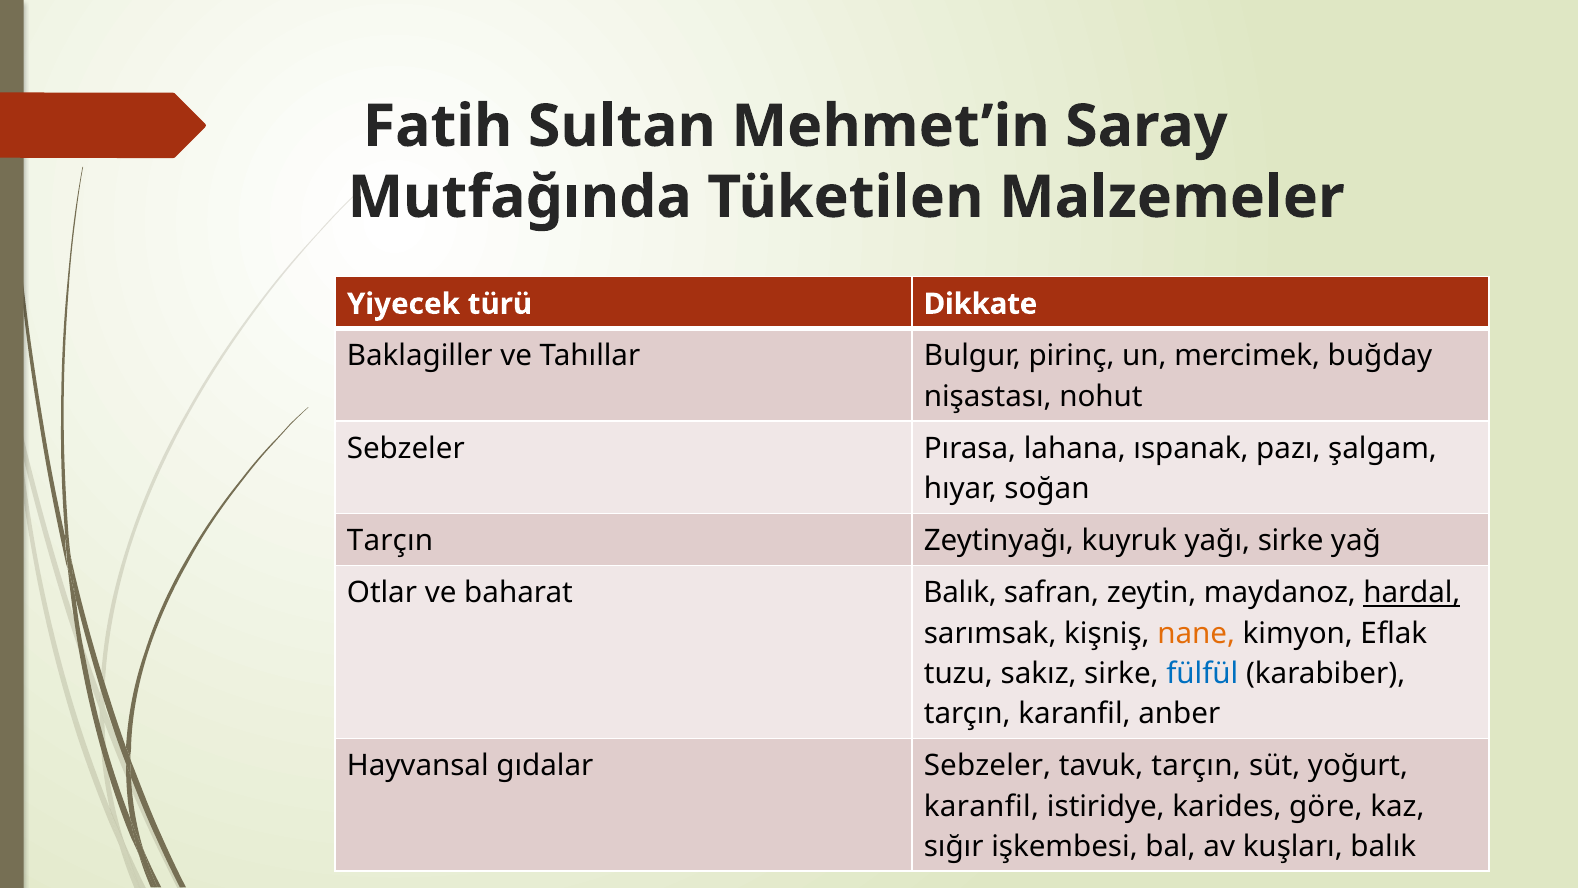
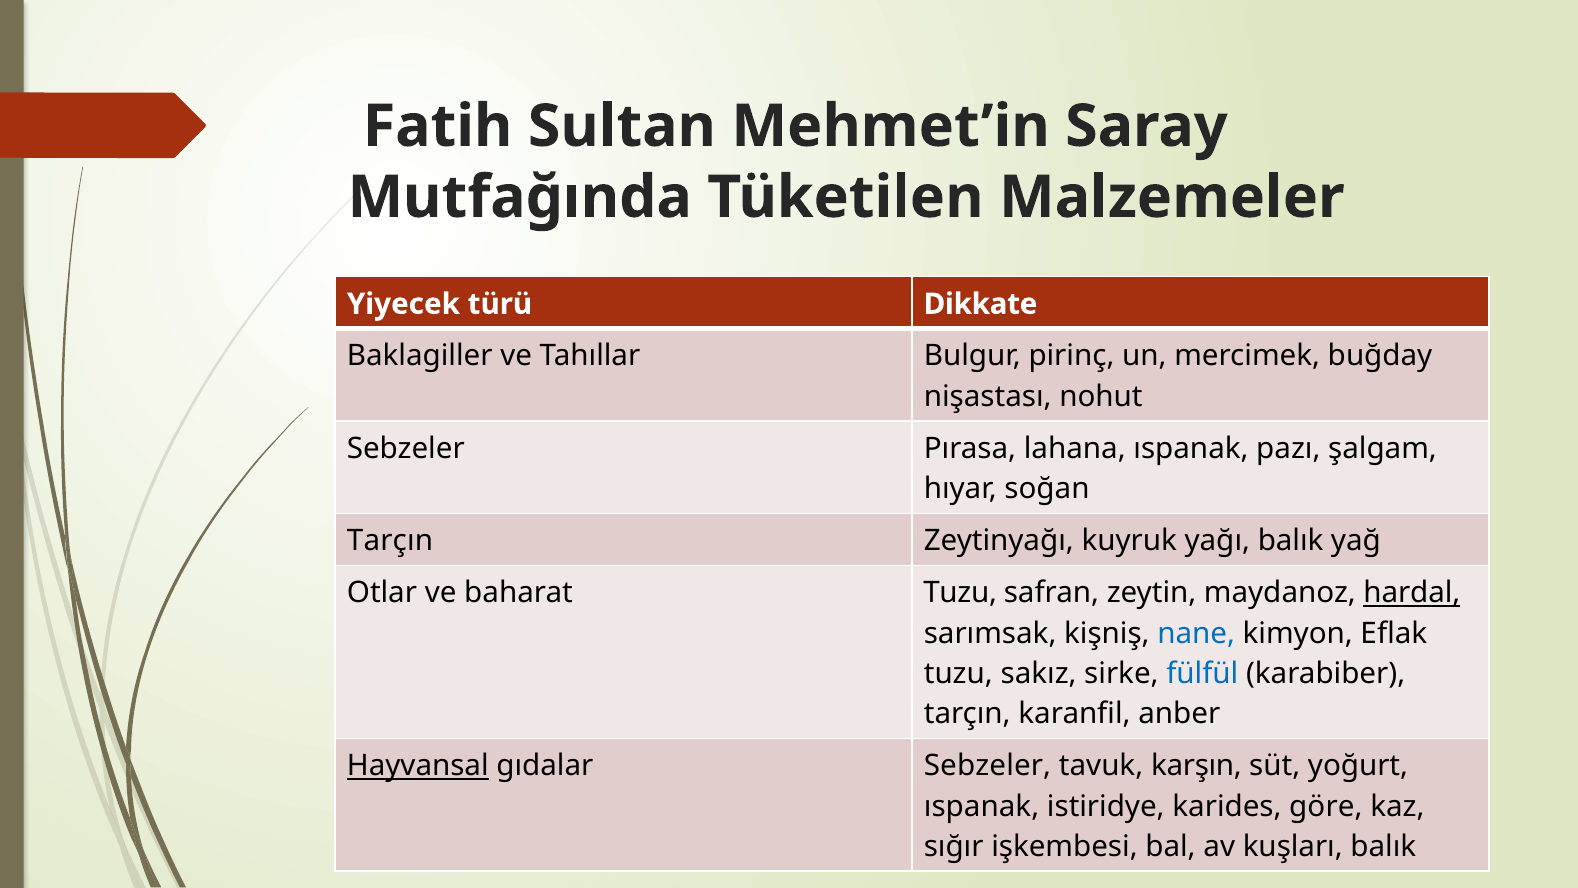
yağı sirke: sirke -> balık
baharat Balık: Balık -> Tuzu
nane colour: orange -> blue
Hayvansal underline: none -> present
tavuk tarçın: tarçın -> karşın
karanfil at (981, 806): karanfil -> ıspanak
